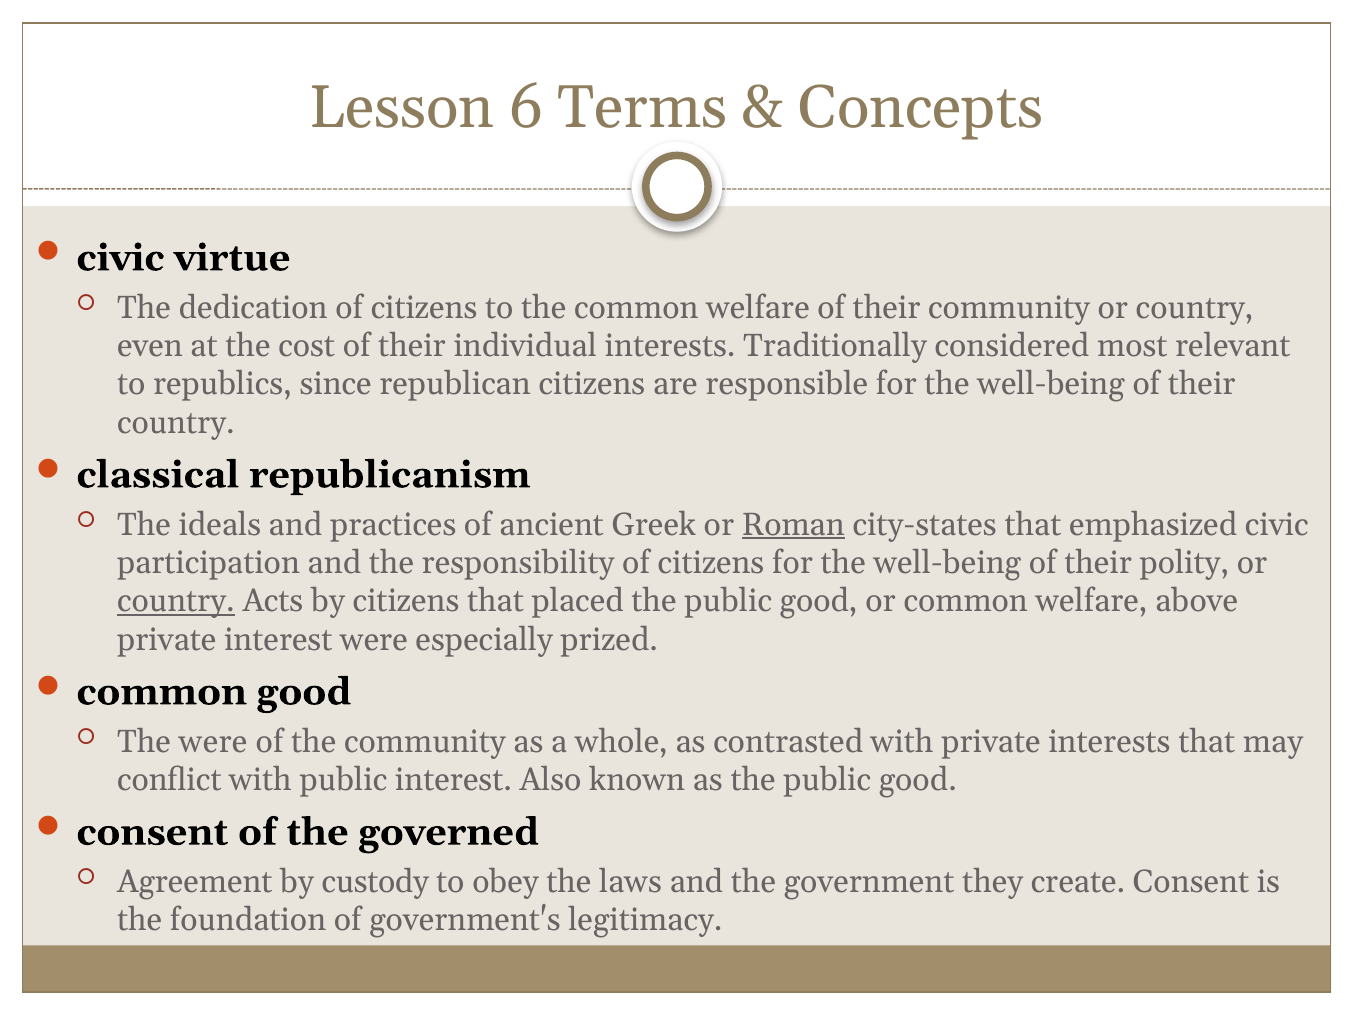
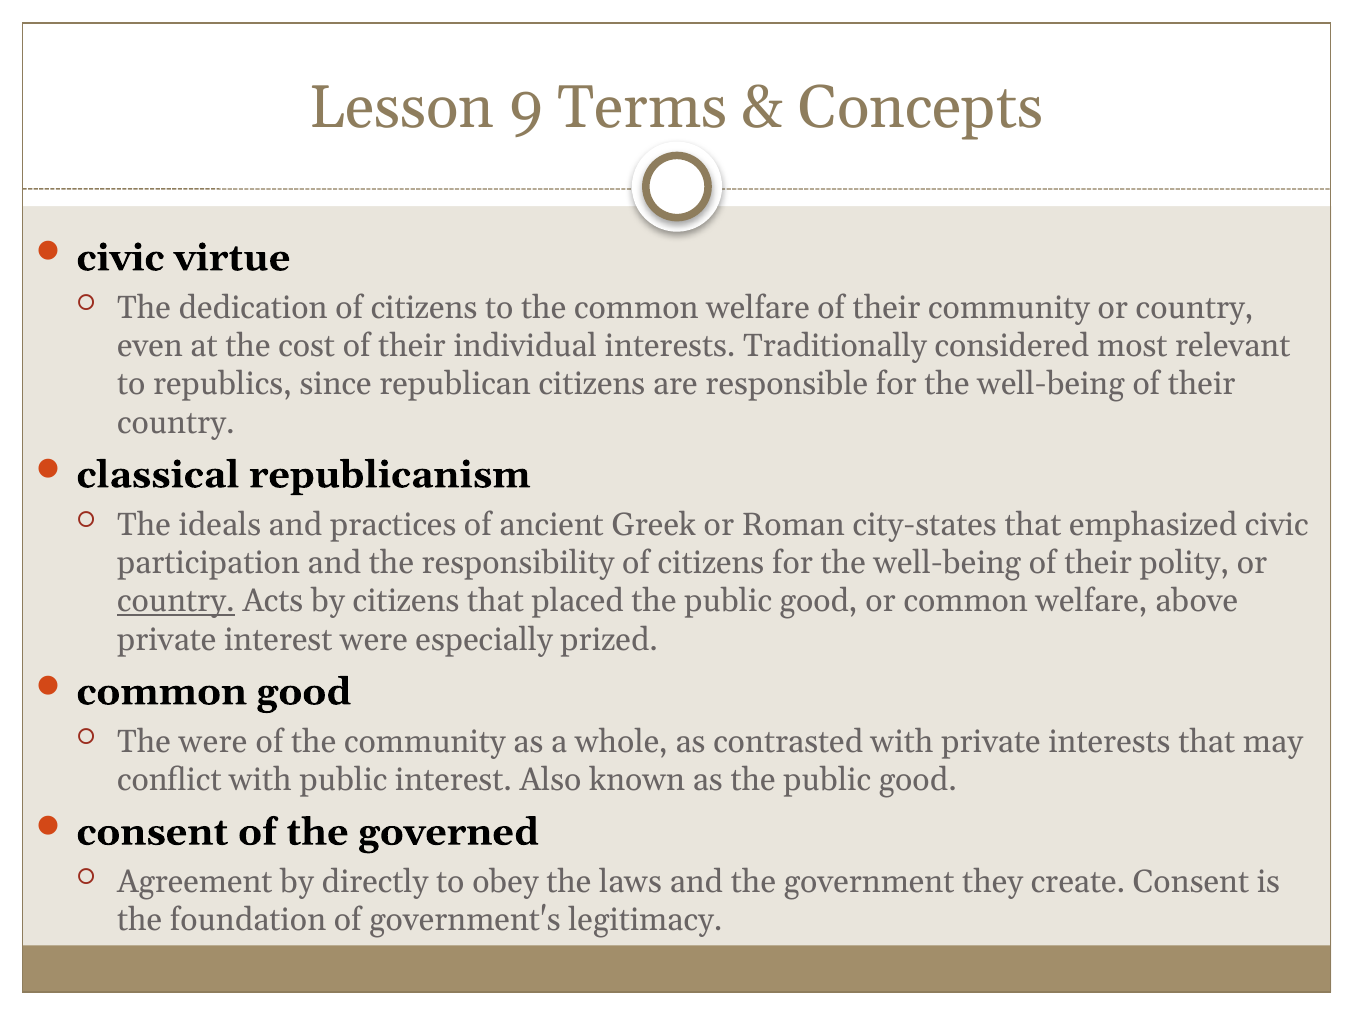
6: 6 -> 9
Roman underline: present -> none
custody: custody -> directly
